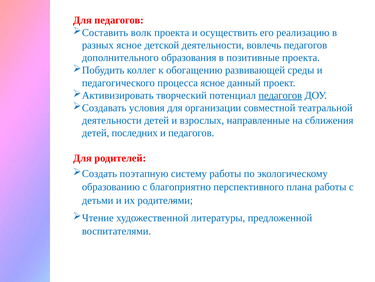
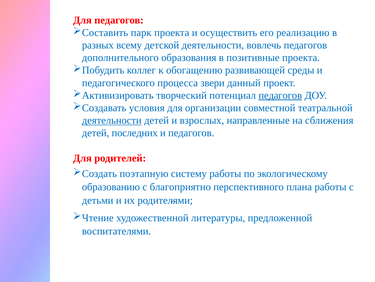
волк: волк -> парк
разных ясное: ясное -> всему
процесса ясное: ясное -> звери
деятельности at (112, 120) underline: none -> present
